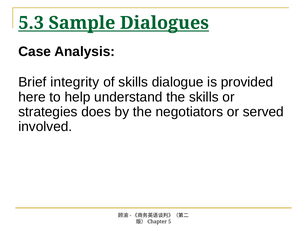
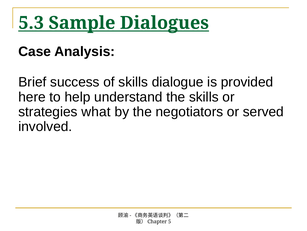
integrity: integrity -> success
does: does -> what
